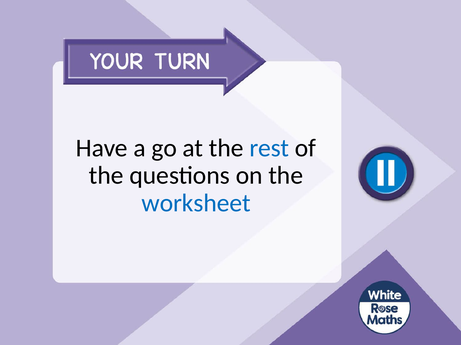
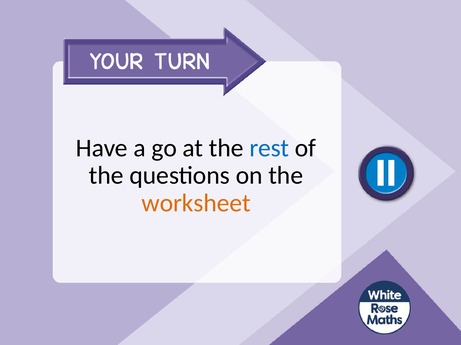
worksheet colour: blue -> orange
